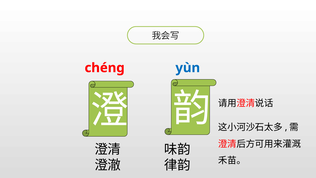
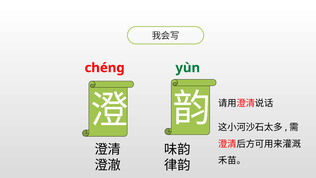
yùn colour: blue -> green
